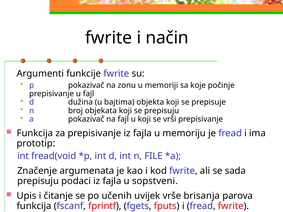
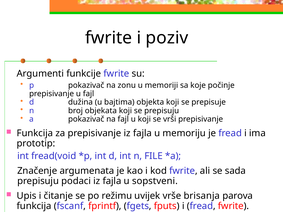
način: način -> poziv
učenih: učenih -> režimu
